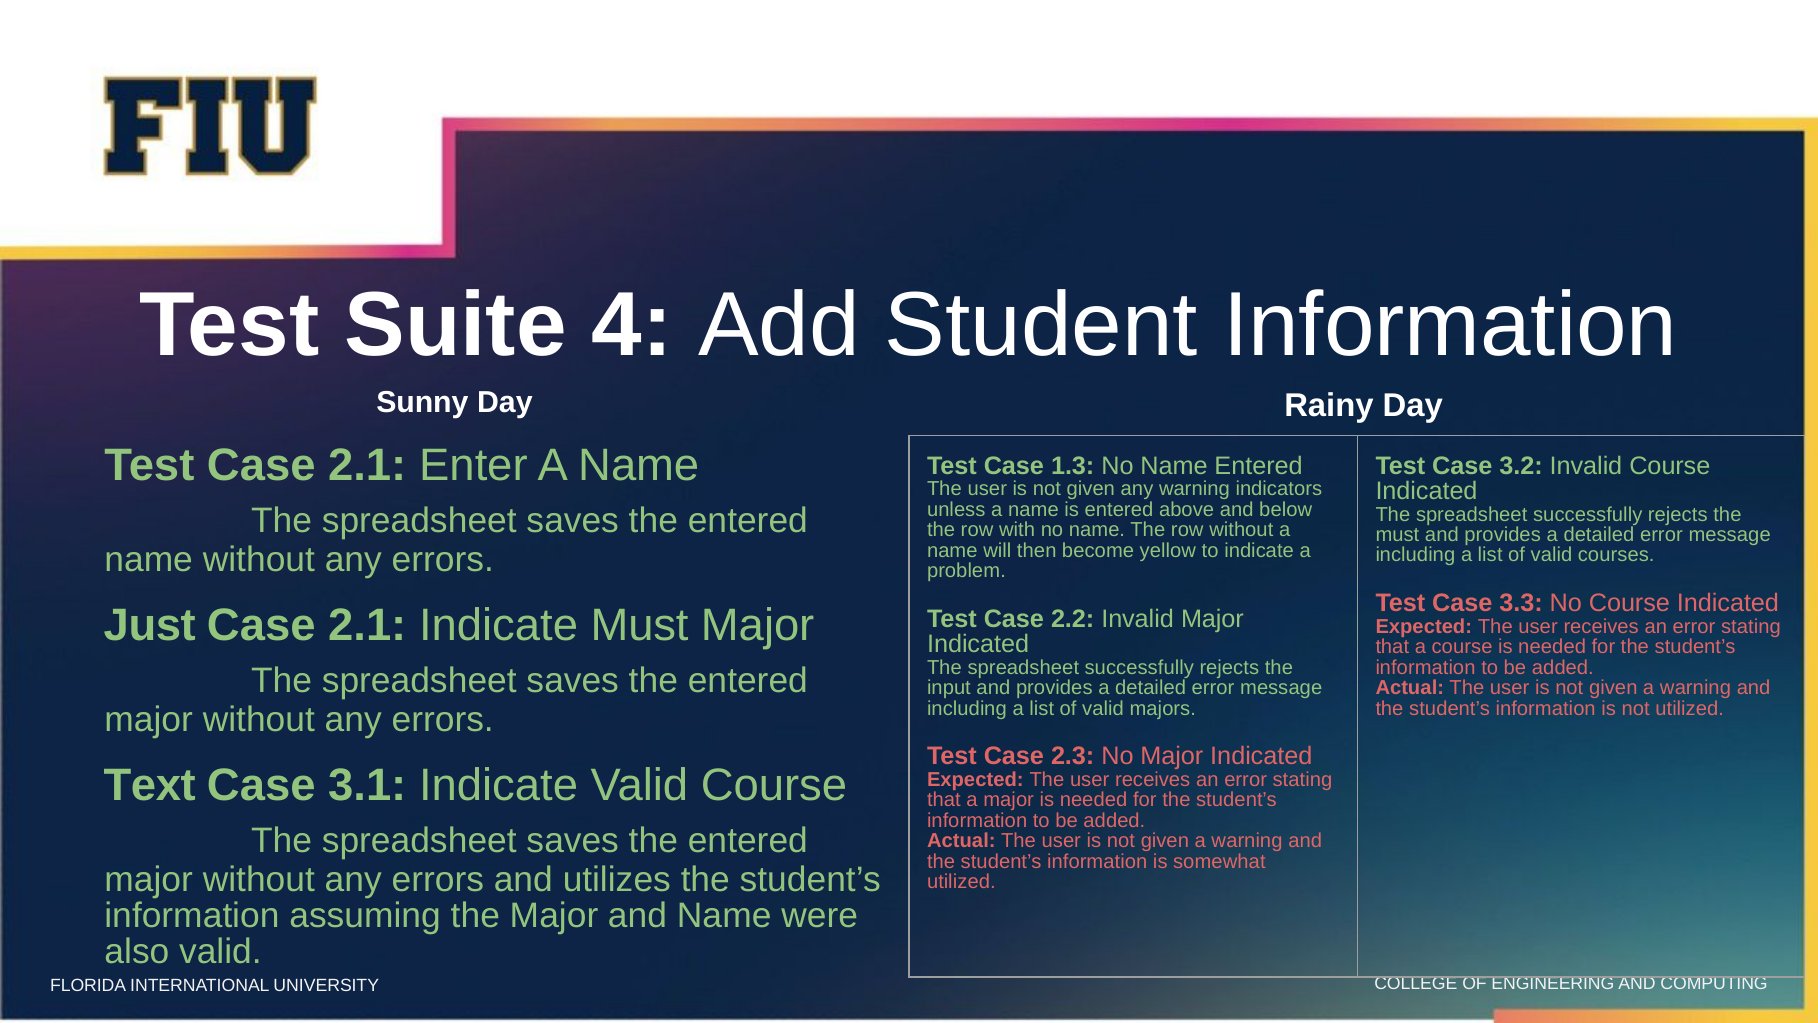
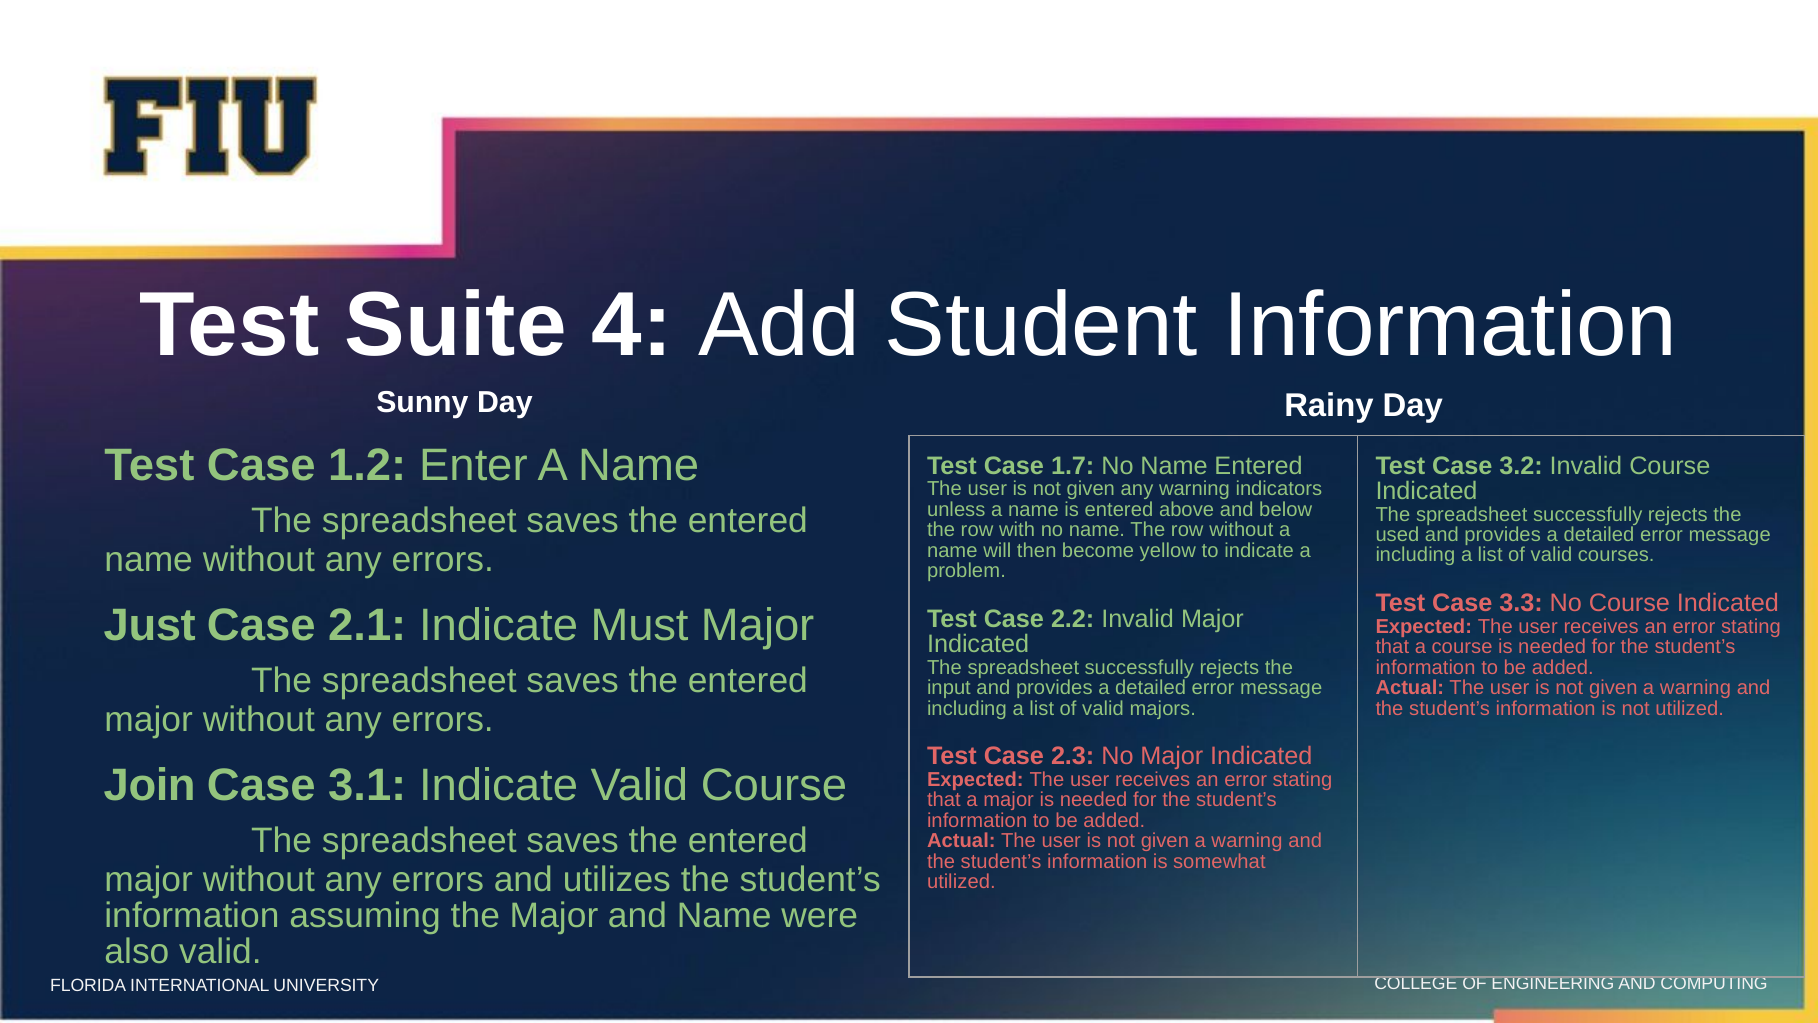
Test Case 2.1: 2.1 -> 1.2
1.3: 1.3 -> 1.7
must at (1397, 535): must -> used
Text: Text -> Join
